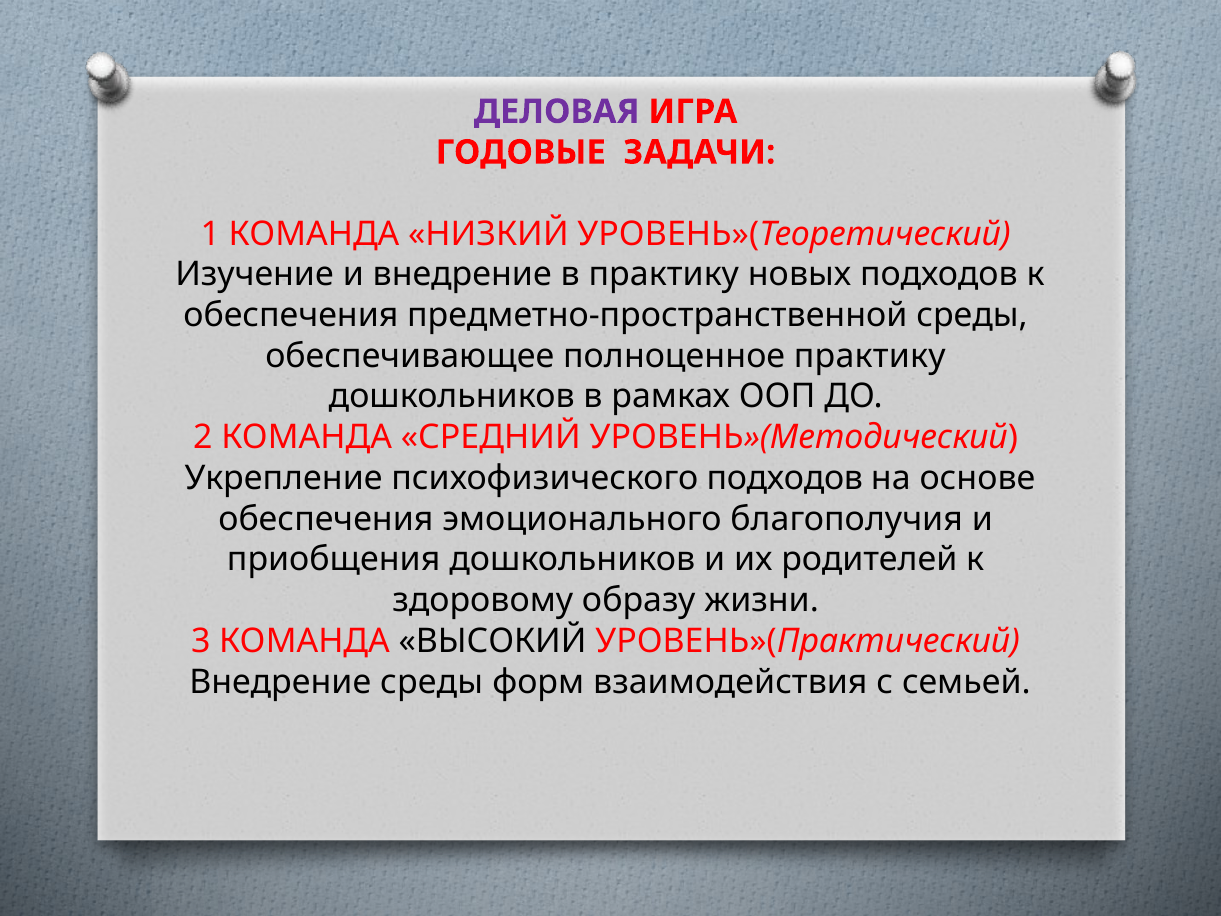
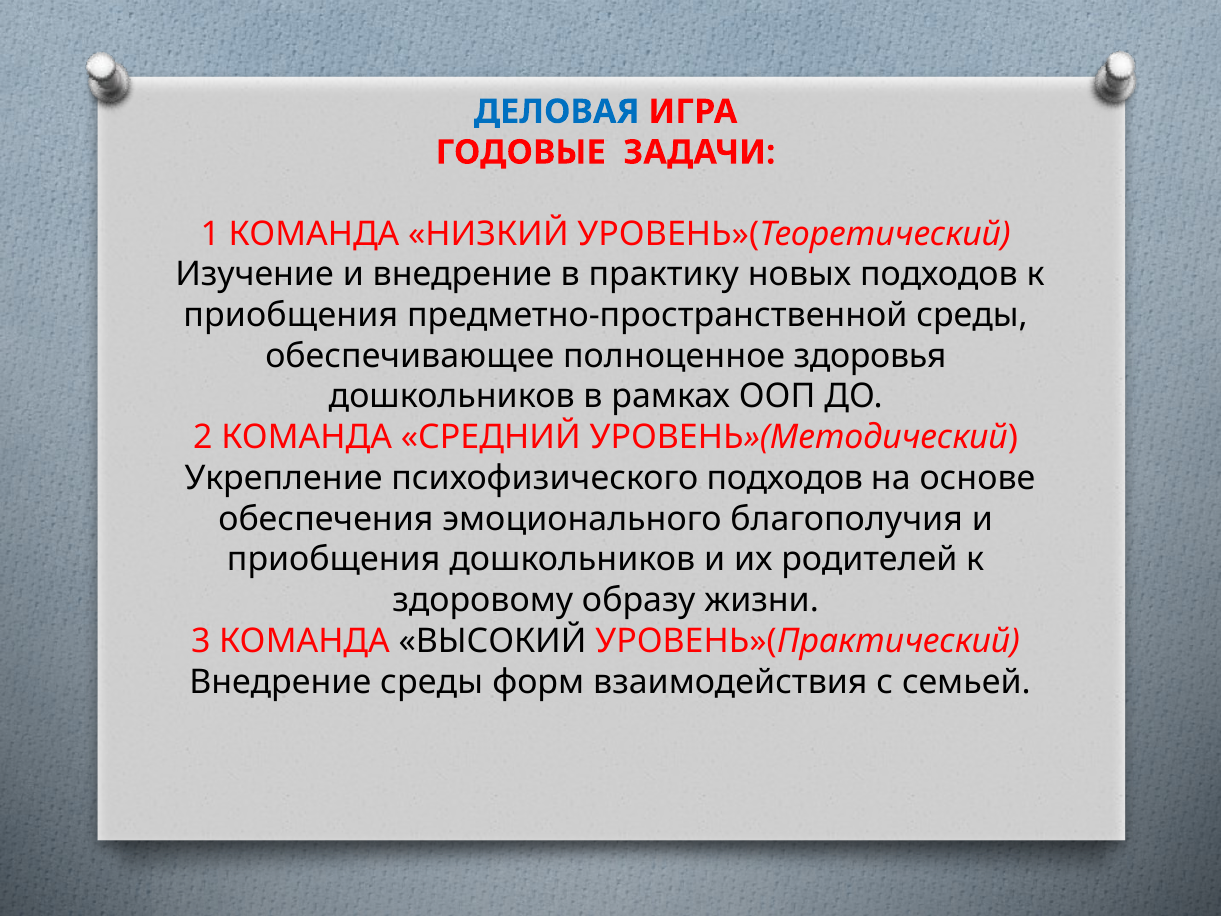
ДЕЛОВАЯ colour: purple -> blue
обеспечения at (291, 315): обеспечения -> приобщения
полноценное практику: практику -> здоровья
